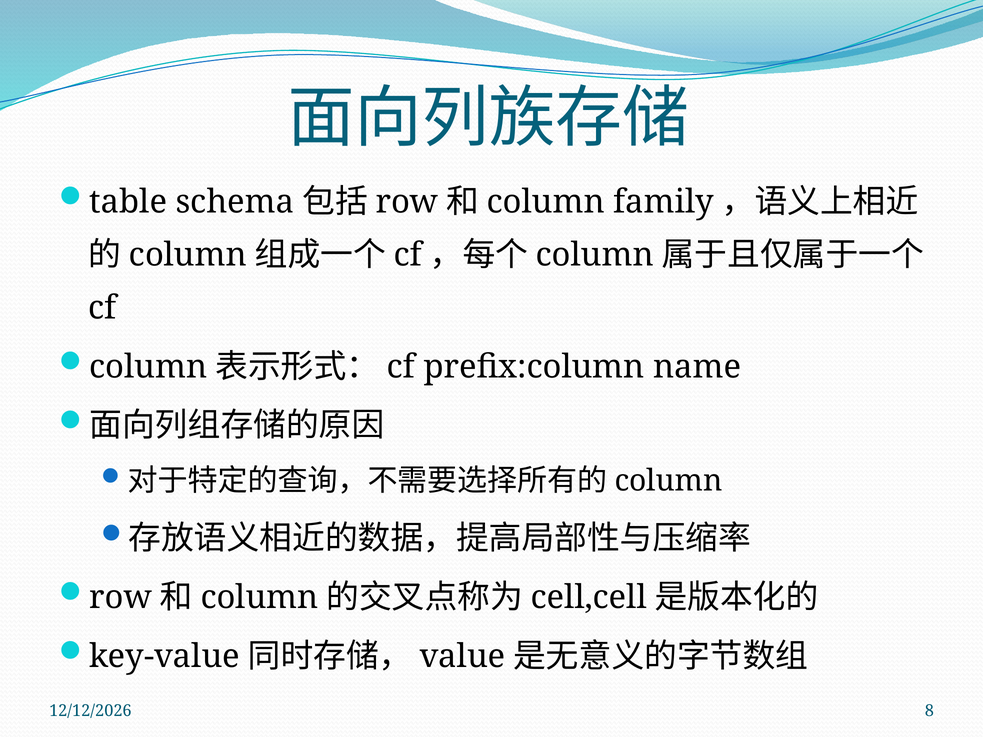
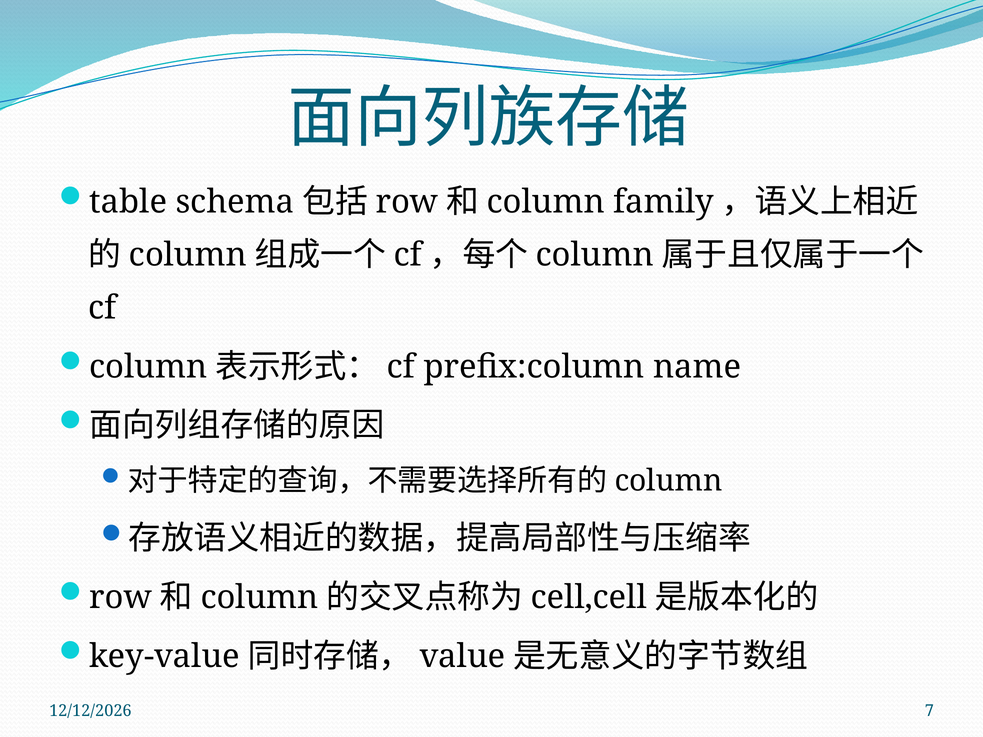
8: 8 -> 7
